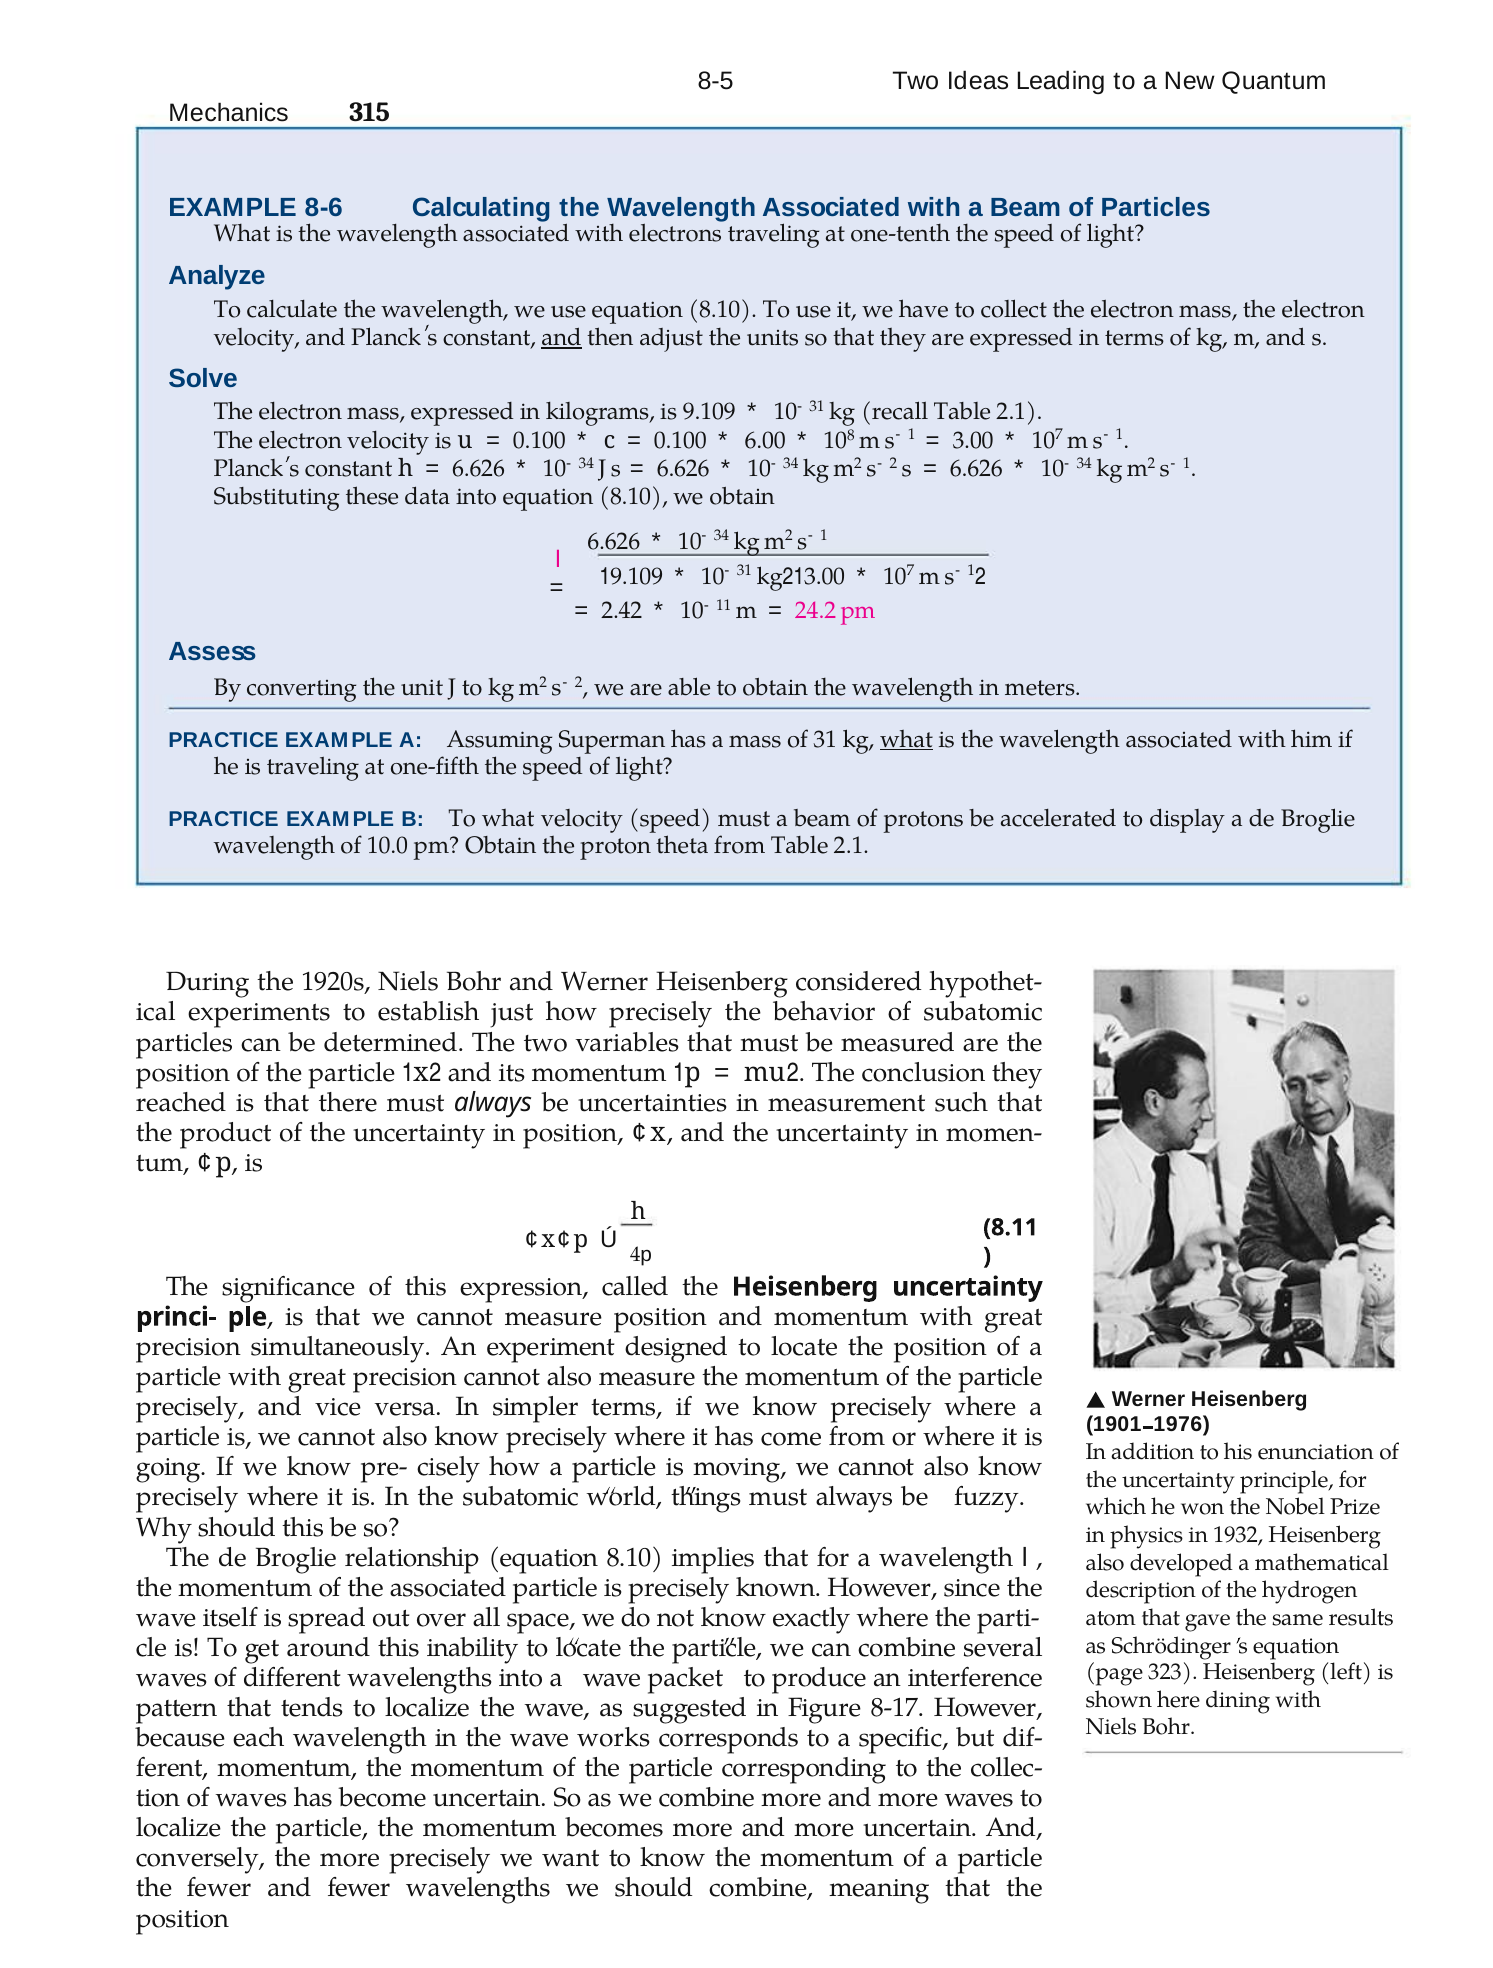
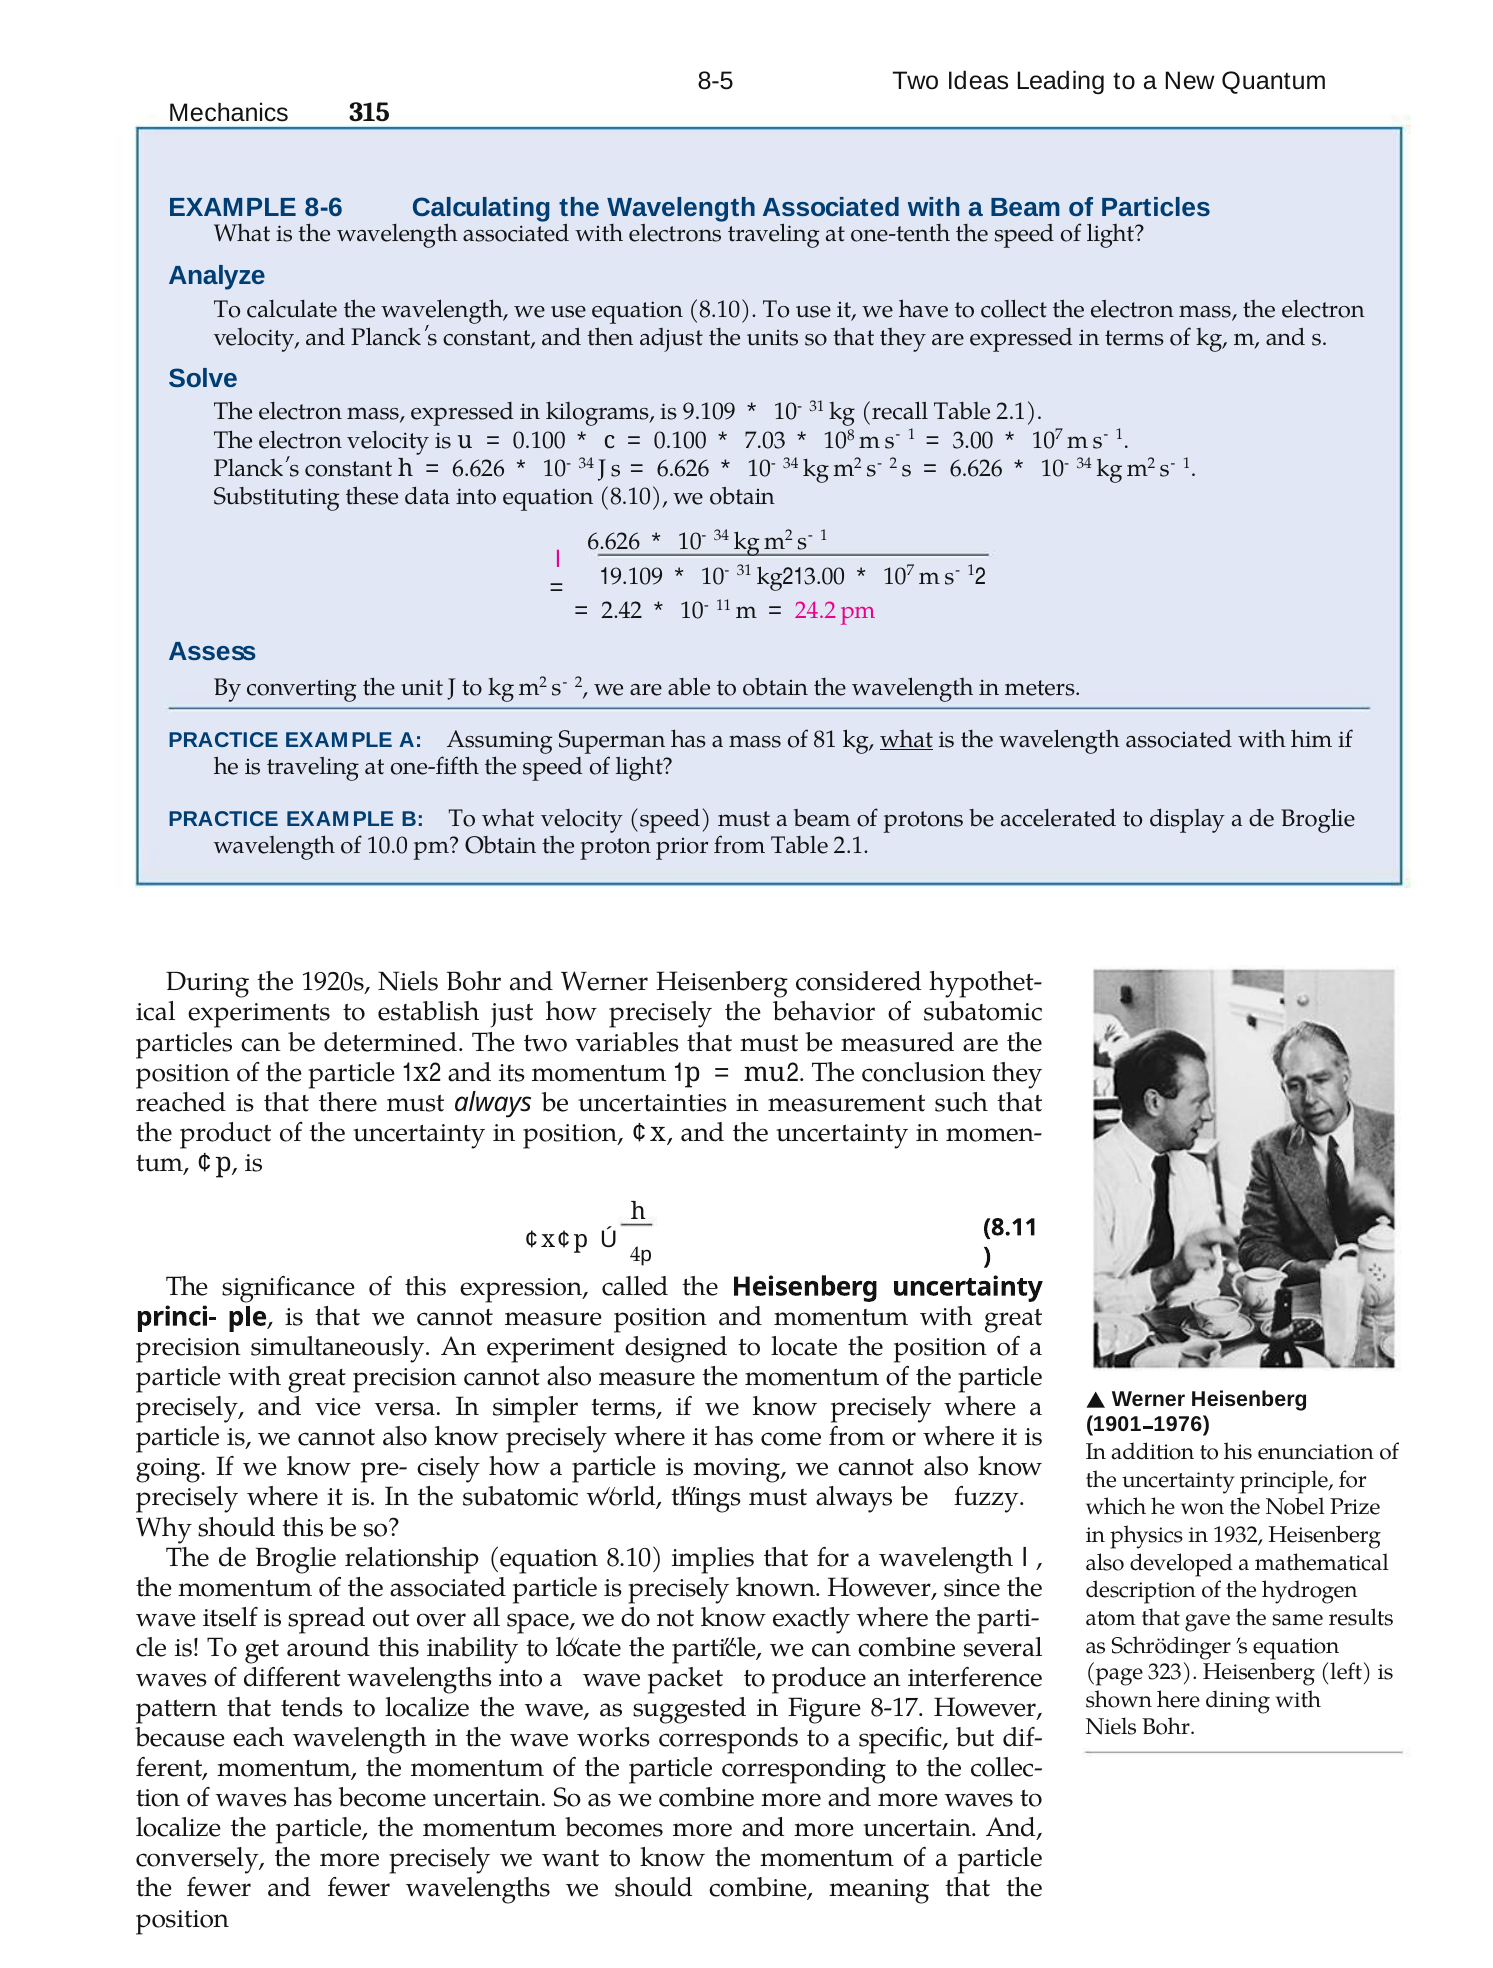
and at (562, 338) underline: present -> none
6.00: 6.00 -> 7.03
of 31: 31 -> 81
theta: theta -> prior
